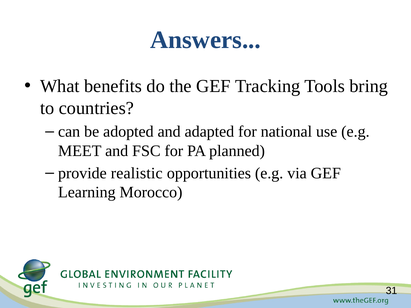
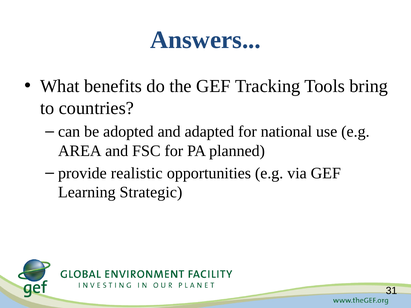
MEET: MEET -> AREA
Morocco: Morocco -> Strategic
